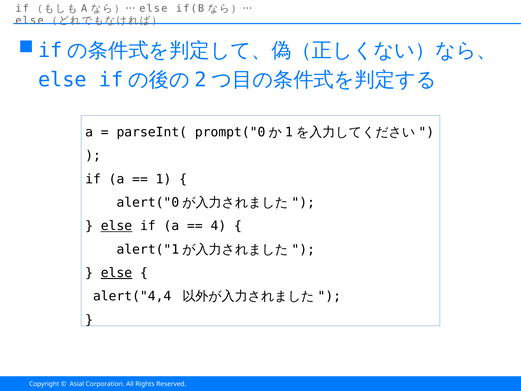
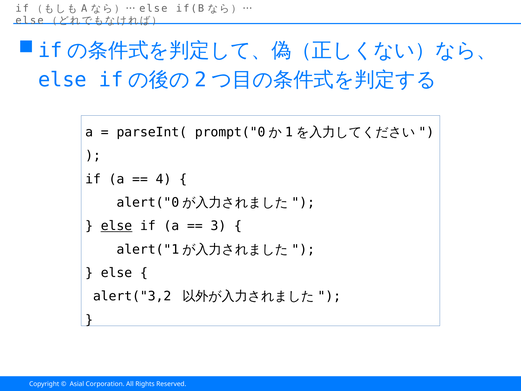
1: 1 -> 4
4: 4 -> 3
else at (116, 273) underline: present -> none
alert("4,4: alert("4,4 -> alert("3,2
